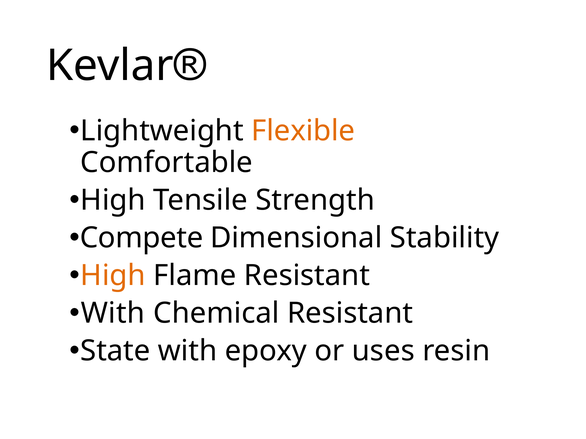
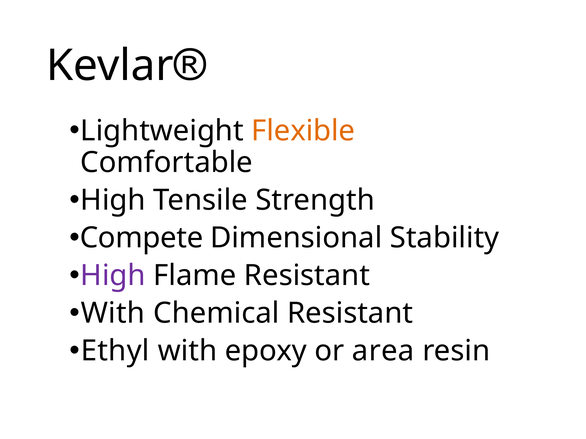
High at (113, 276) colour: orange -> purple
State: State -> Ethyl
uses: uses -> area
